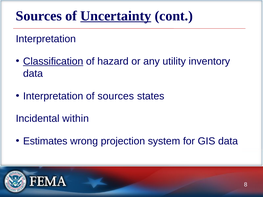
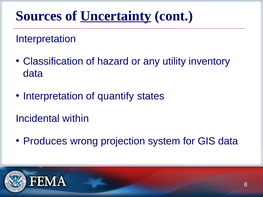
Classification underline: present -> none
of sources: sources -> quantify
Estimates: Estimates -> Produces
